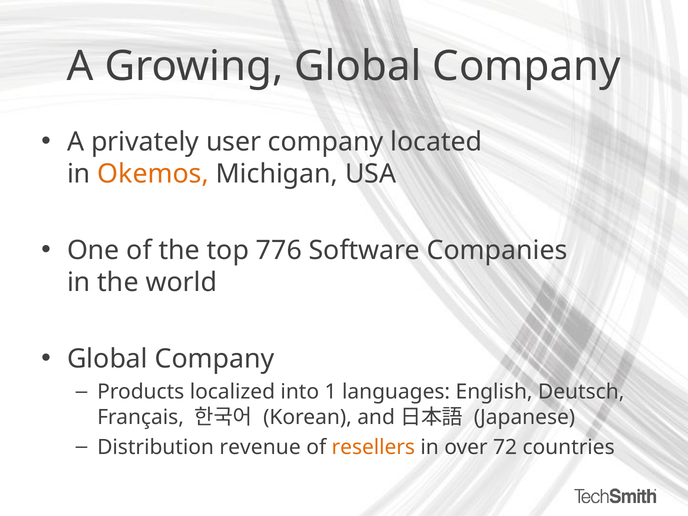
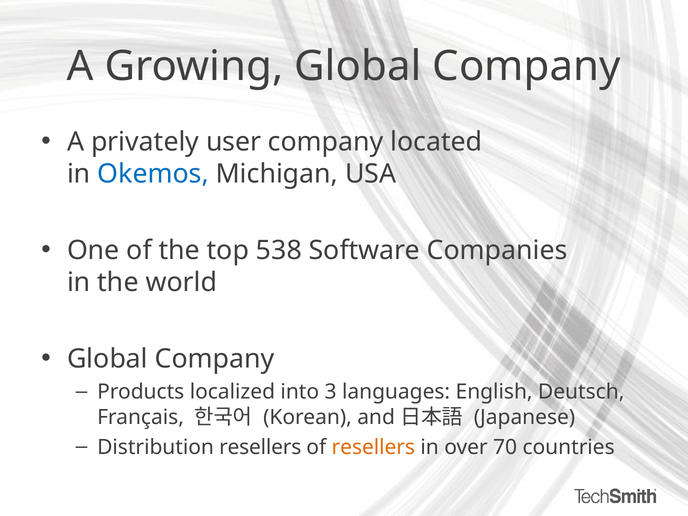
Okemos colour: orange -> blue
776: 776 -> 538
1: 1 -> 3
Distribution revenue: revenue -> resellers
72: 72 -> 70
